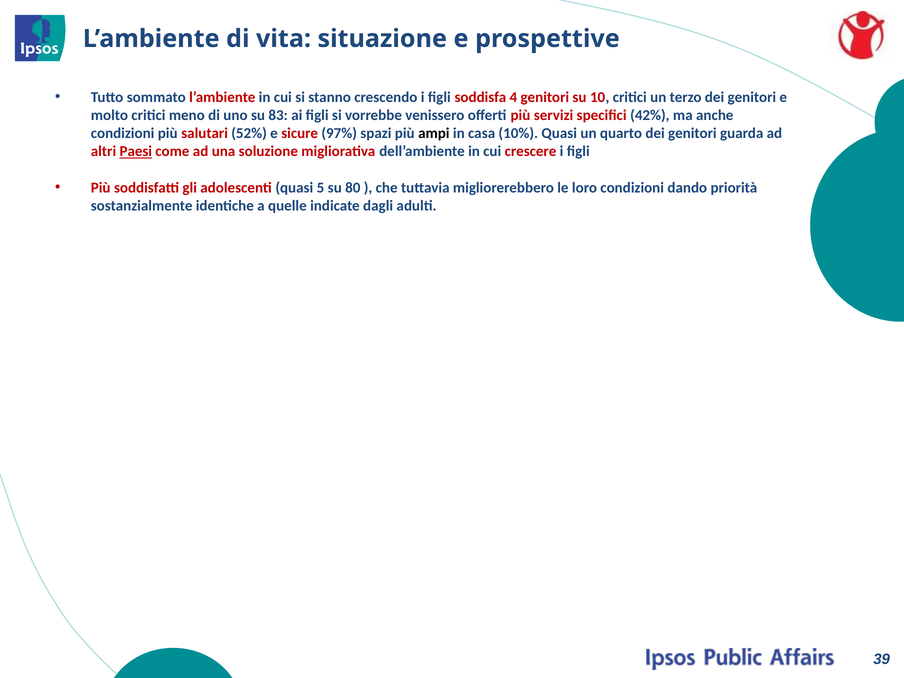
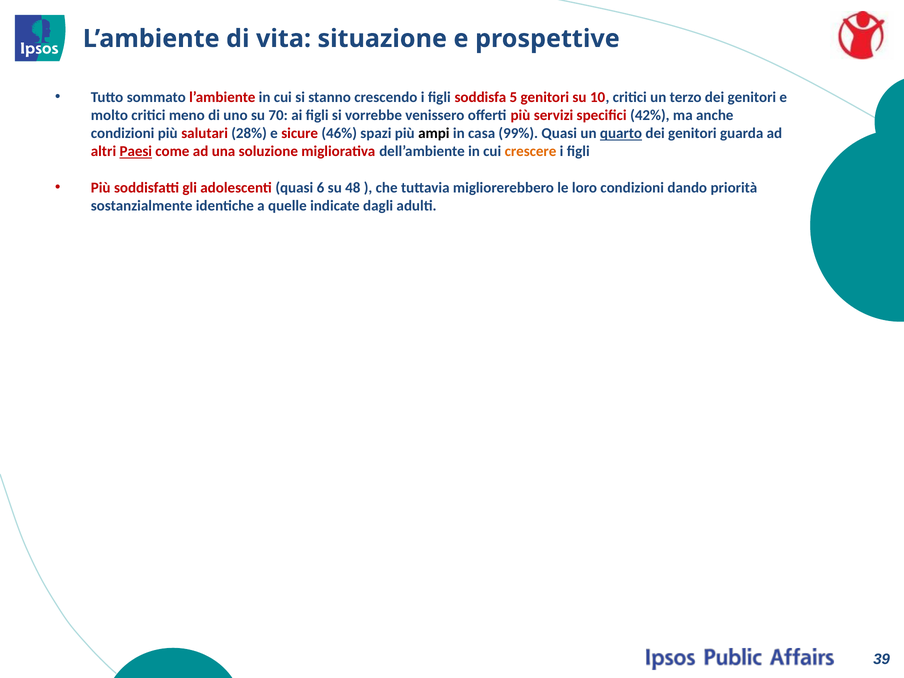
4: 4 -> 5
83: 83 -> 70
52%: 52% -> 28%
97%: 97% -> 46%
10%: 10% -> 99%
quarto underline: none -> present
crescere colour: red -> orange
5: 5 -> 6
80: 80 -> 48
